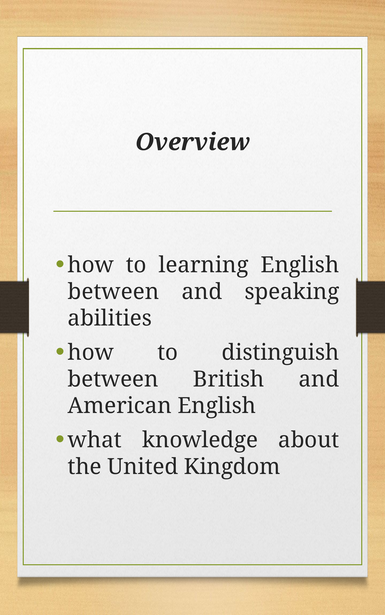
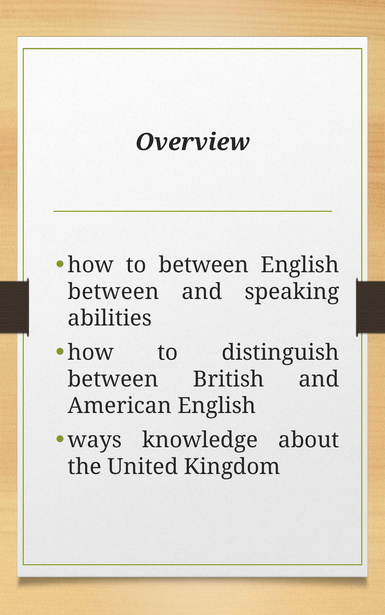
to learning: learning -> between
what: what -> ways
